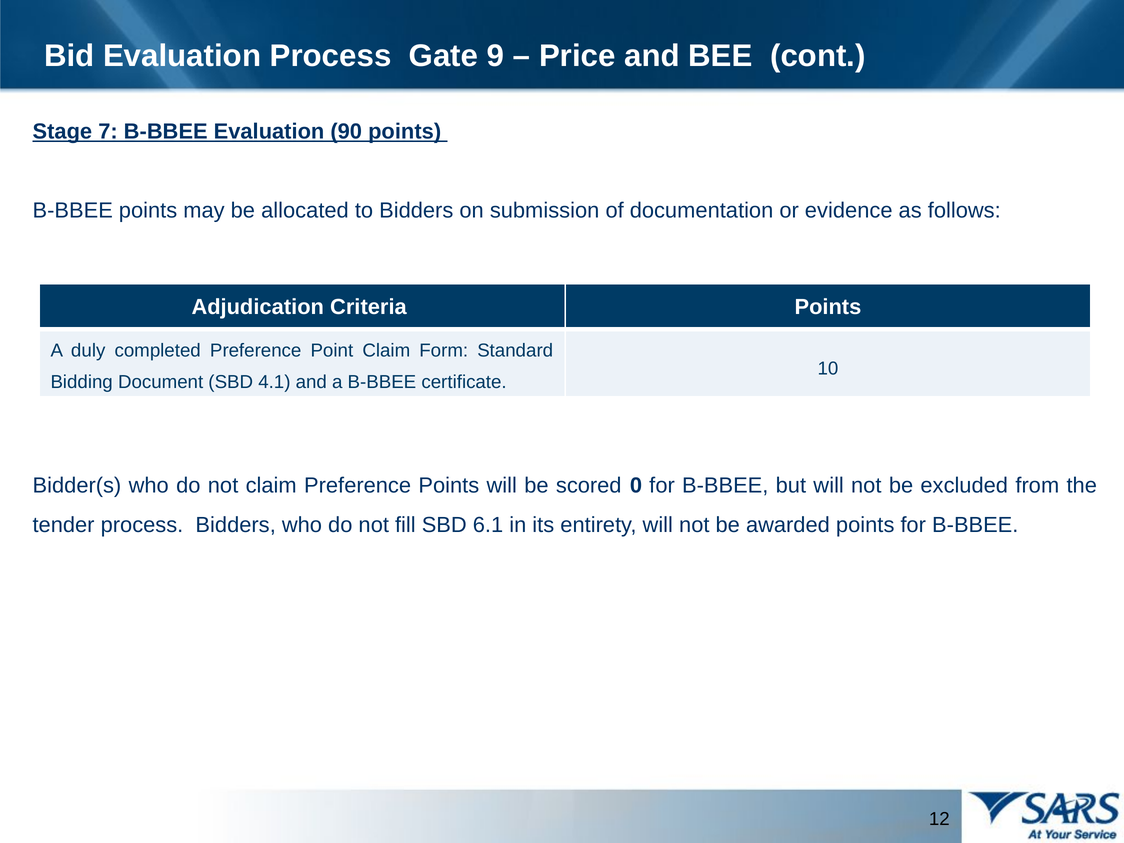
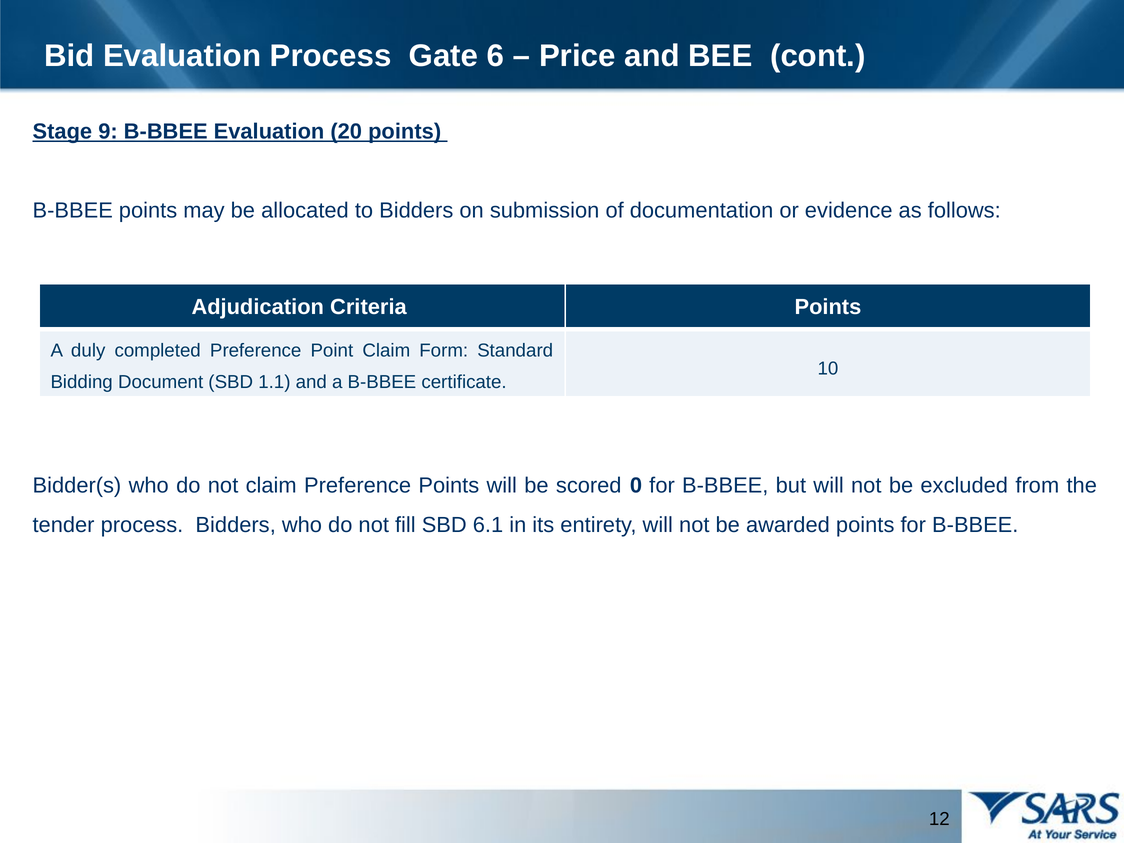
9: 9 -> 6
7: 7 -> 9
90: 90 -> 20
4.1: 4.1 -> 1.1
